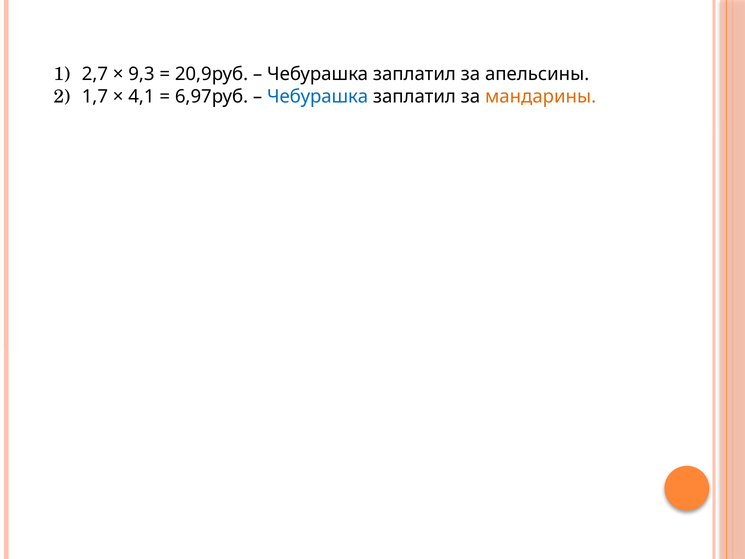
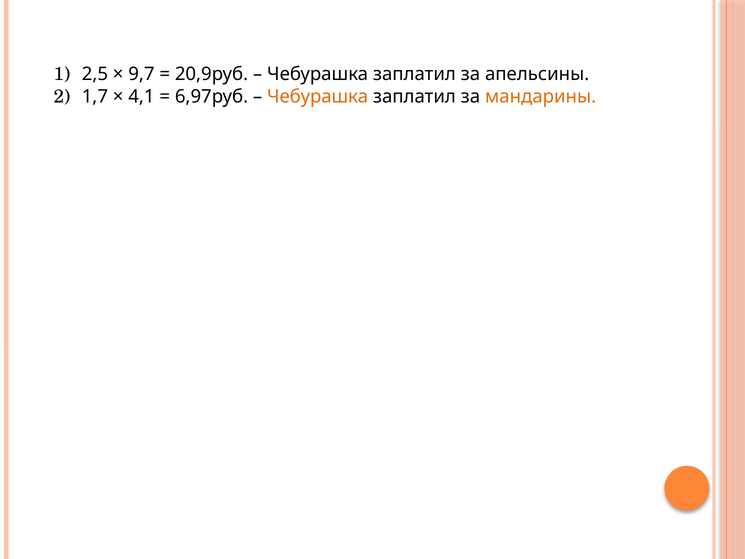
2,7: 2,7 -> 2,5
9,3: 9,3 -> 9,7
Чебурашка at (318, 97) colour: blue -> orange
